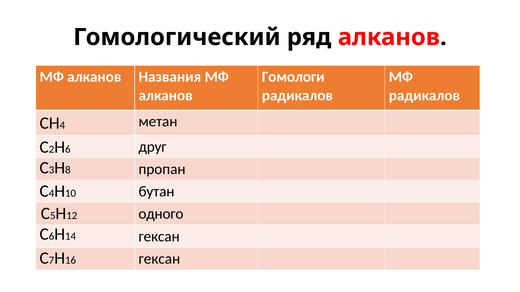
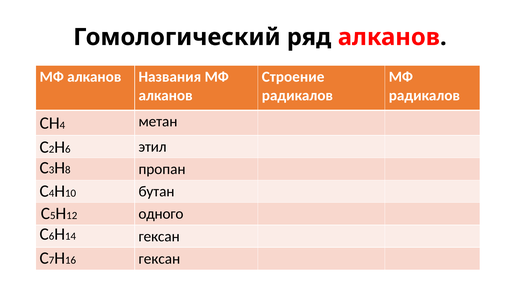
Гомологи: Гомологи -> Строение
друг: друг -> этил
